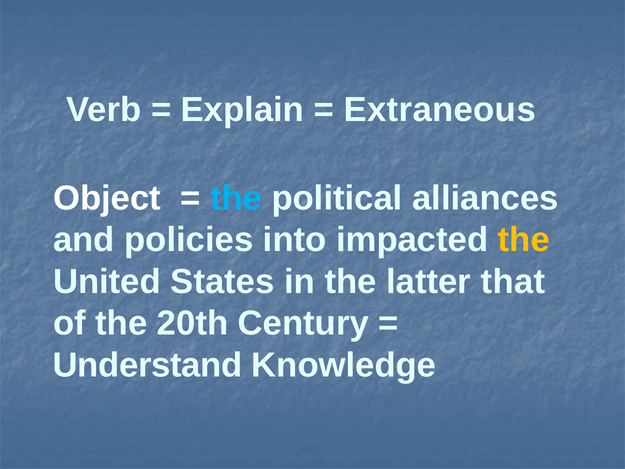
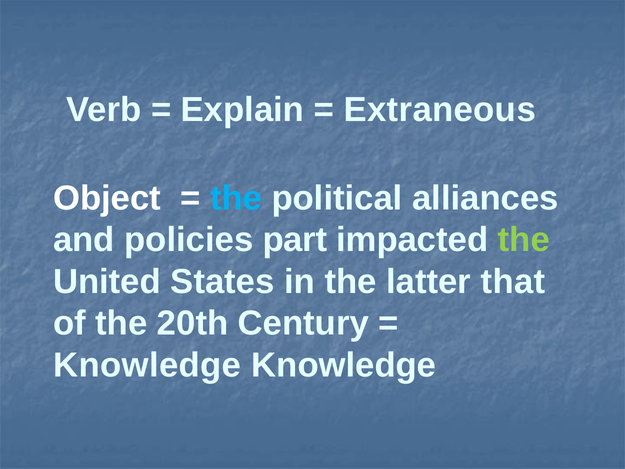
into: into -> part
the at (524, 240) colour: yellow -> light green
Understand at (148, 365): Understand -> Knowledge
